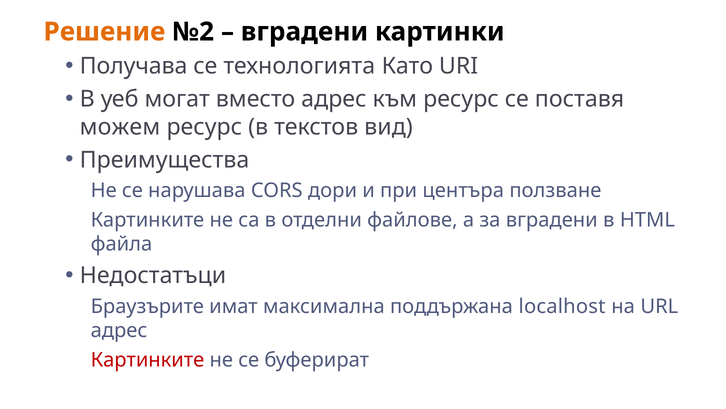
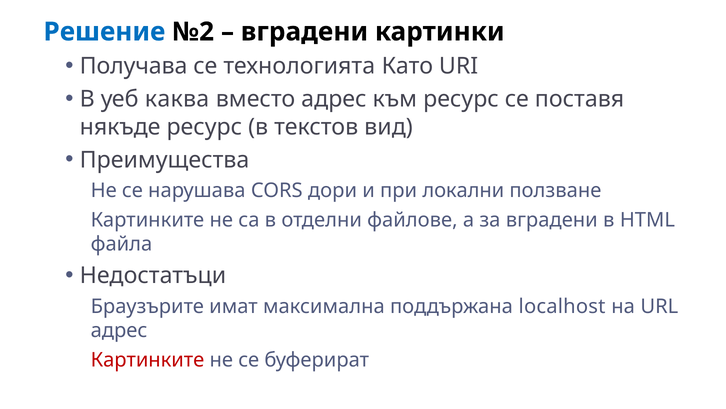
Решение colour: orange -> blue
могат: могат -> каква
можем: можем -> някъде
центъра: центъра -> локални
